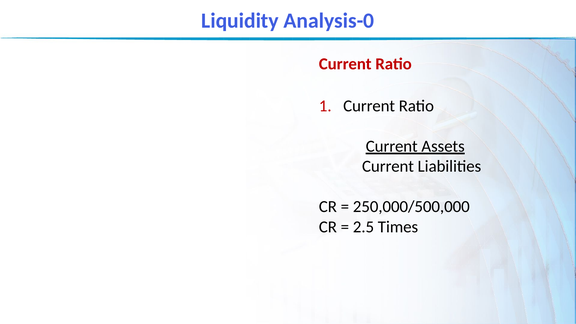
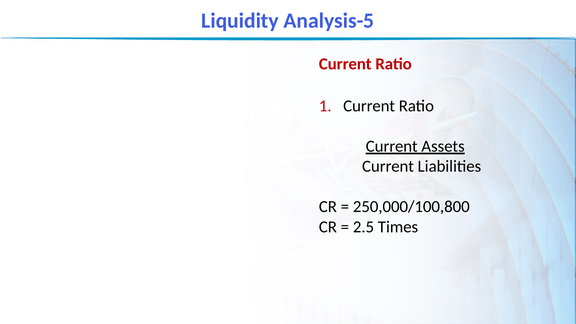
Analysis-0: Analysis-0 -> Analysis-5
250,000/500,000: 250,000/500,000 -> 250,000/100,800
